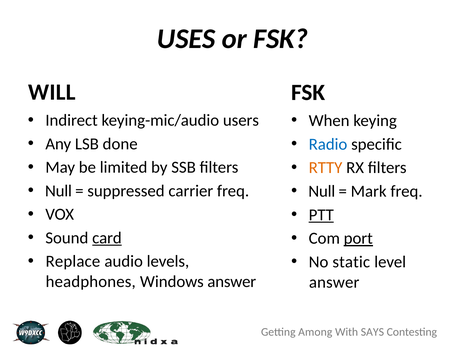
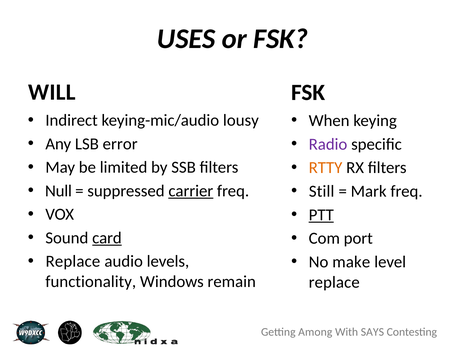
users: users -> lousy
done: done -> error
Radio colour: blue -> purple
carrier underline: none -> present
Null at (322, 191): Null -> Still
port underline: present -> none
static: static -> make
headphones: headphones -> functionality
Windows answer: answer -> remain
answer at (334, 282): answer -> replace
